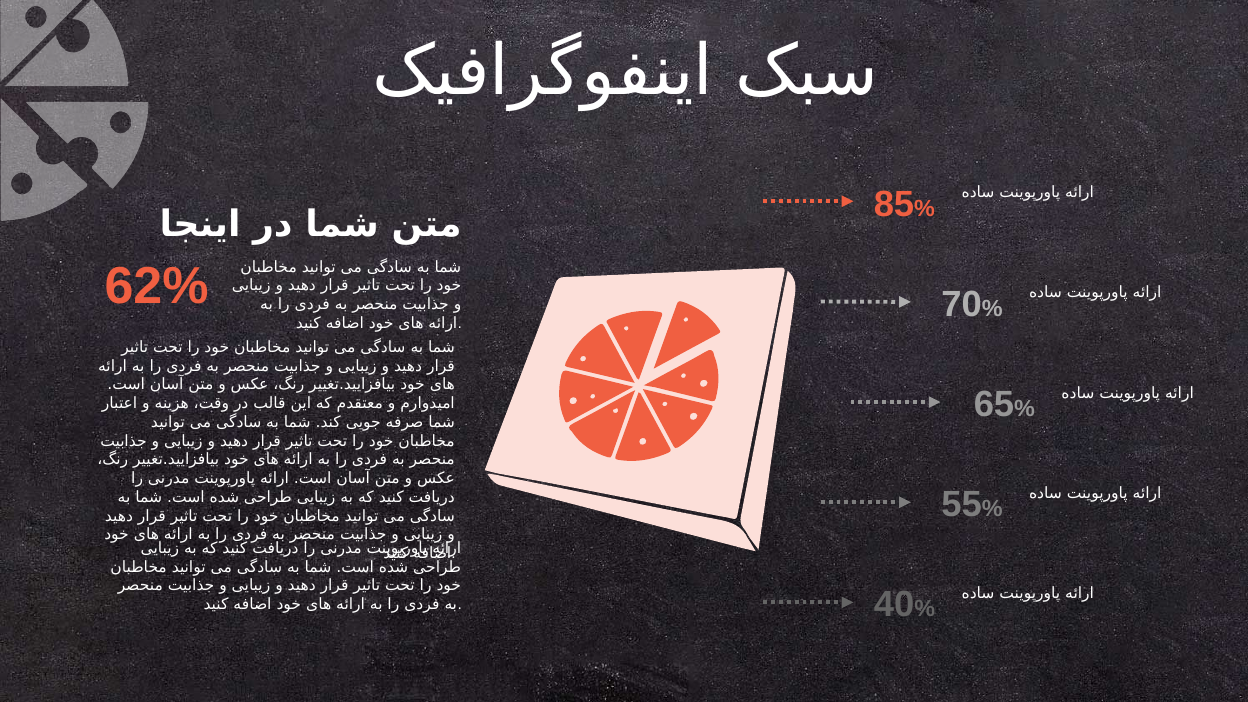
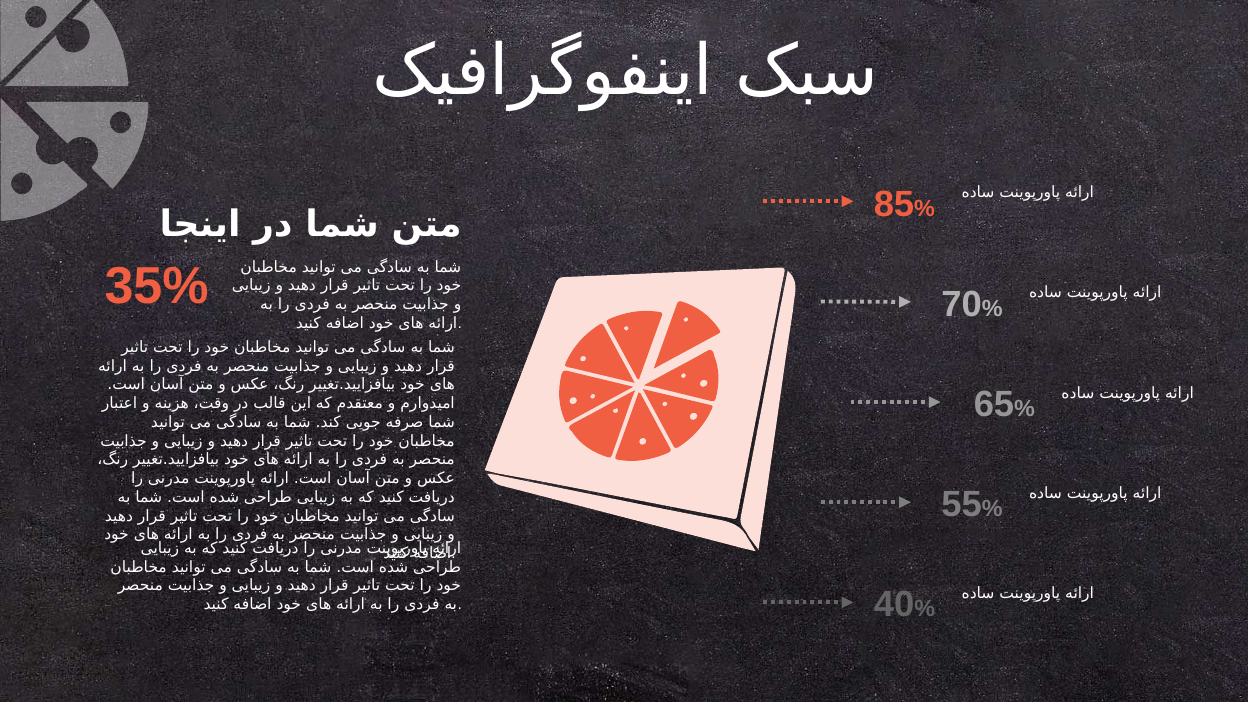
62%: 62% -> 35%
